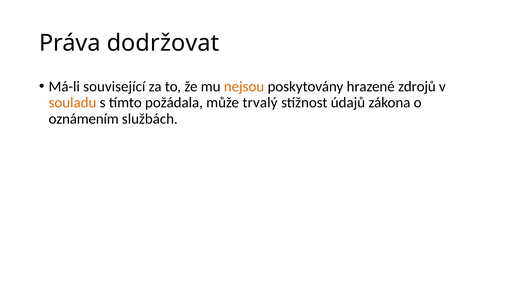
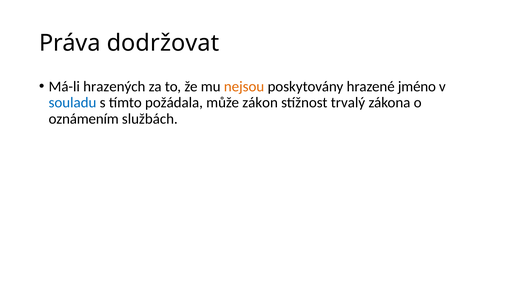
související: související -> hrazených
zdrojů: zdrojů -> jméno
souladu colour: orange -> blue
trvalý: trvalý -> zákon
údajů: údajů -> trvalý
